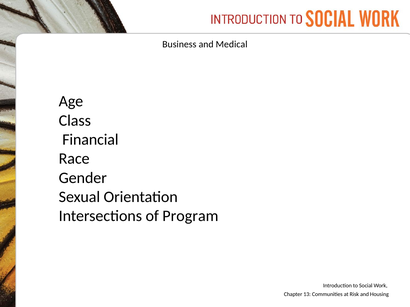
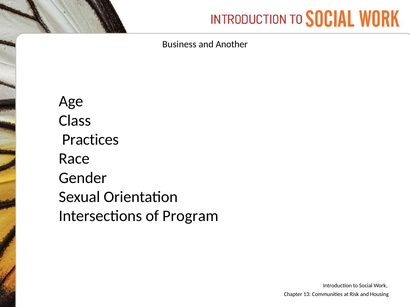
Medical: Medical -> Another
Financial: Financial -> Practices
